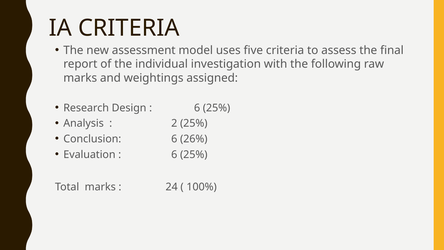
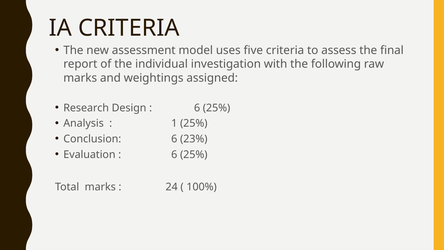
2: 2 -> 1
26%: 26% -> 23%
